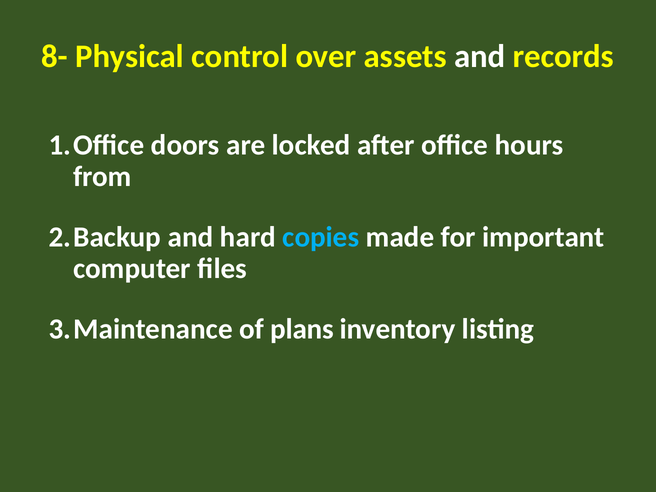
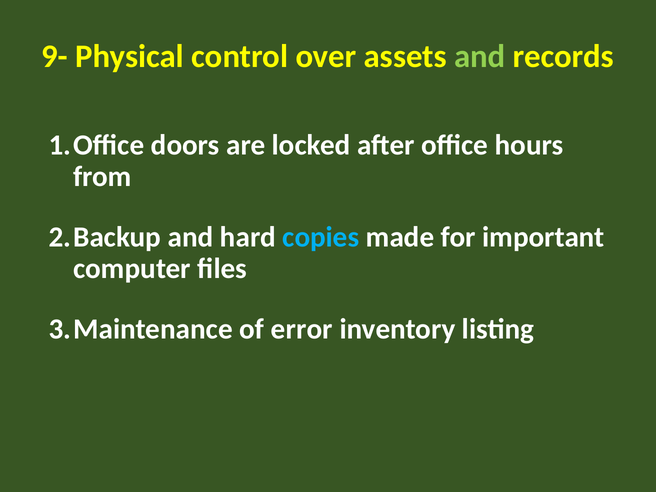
8-: 8- -> 9-
and at (480, 56) colour: white -> light green
plans: plans -> error
